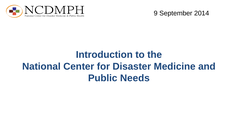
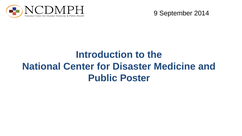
Needs: Needs -> Poster
